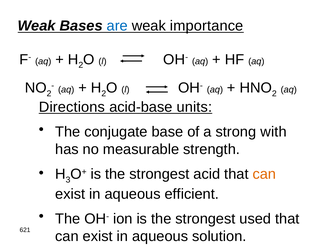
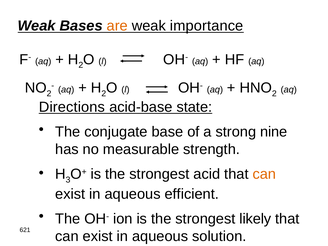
are colour: blue -> orange
units: units -> state
with: with -> nine
used: used -> likely
